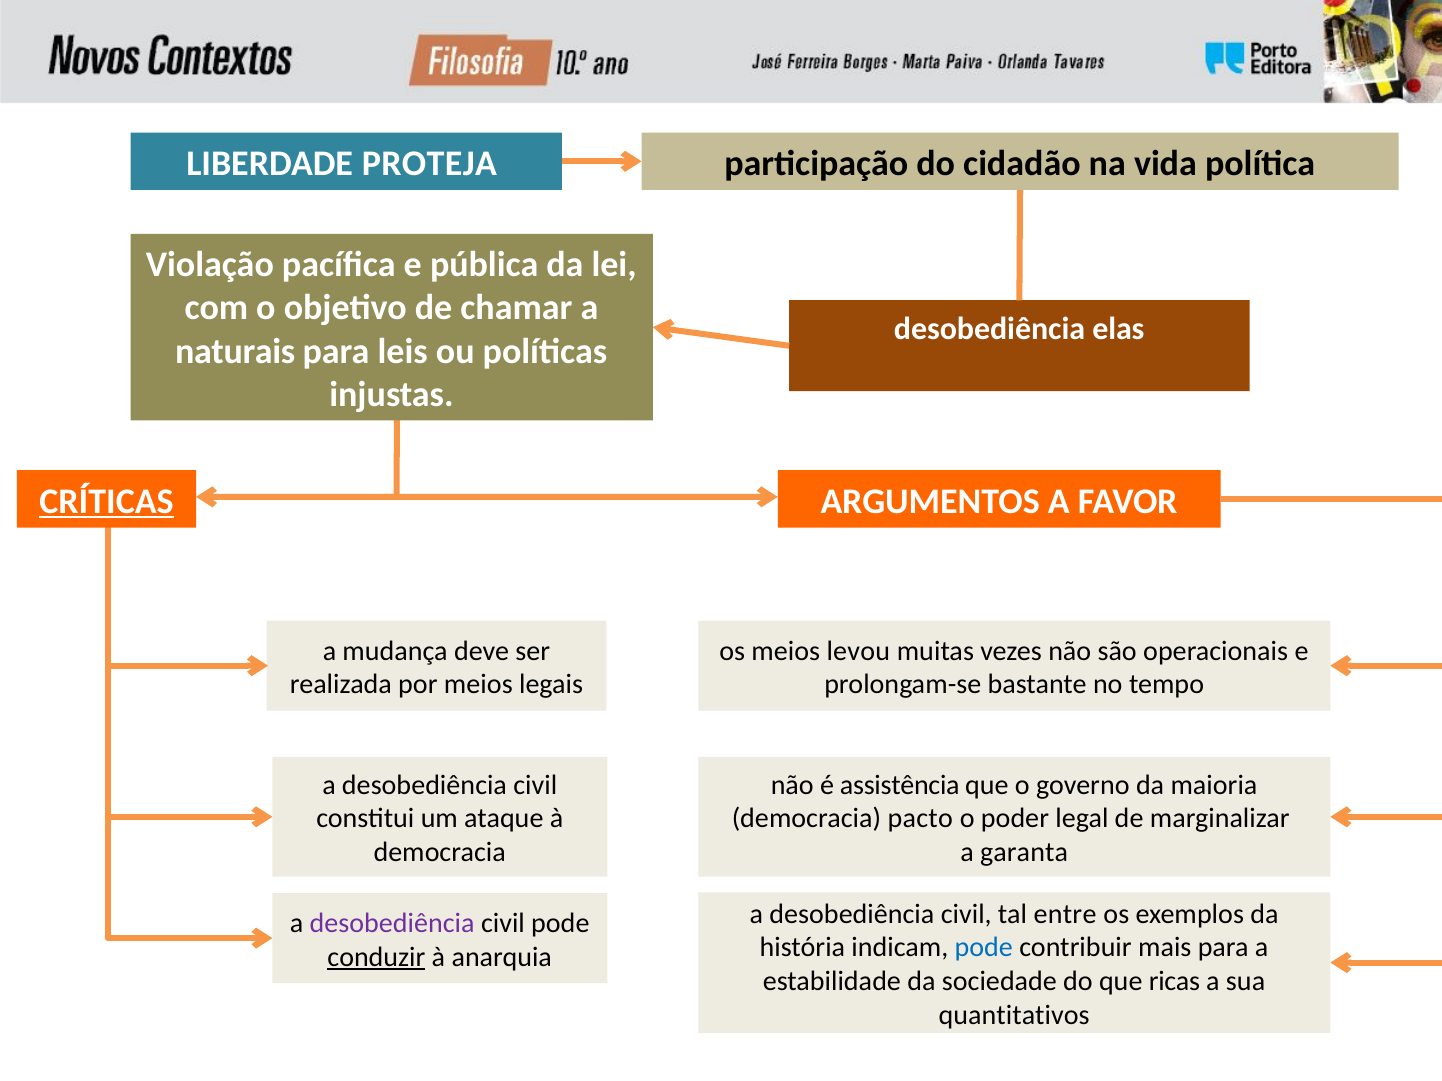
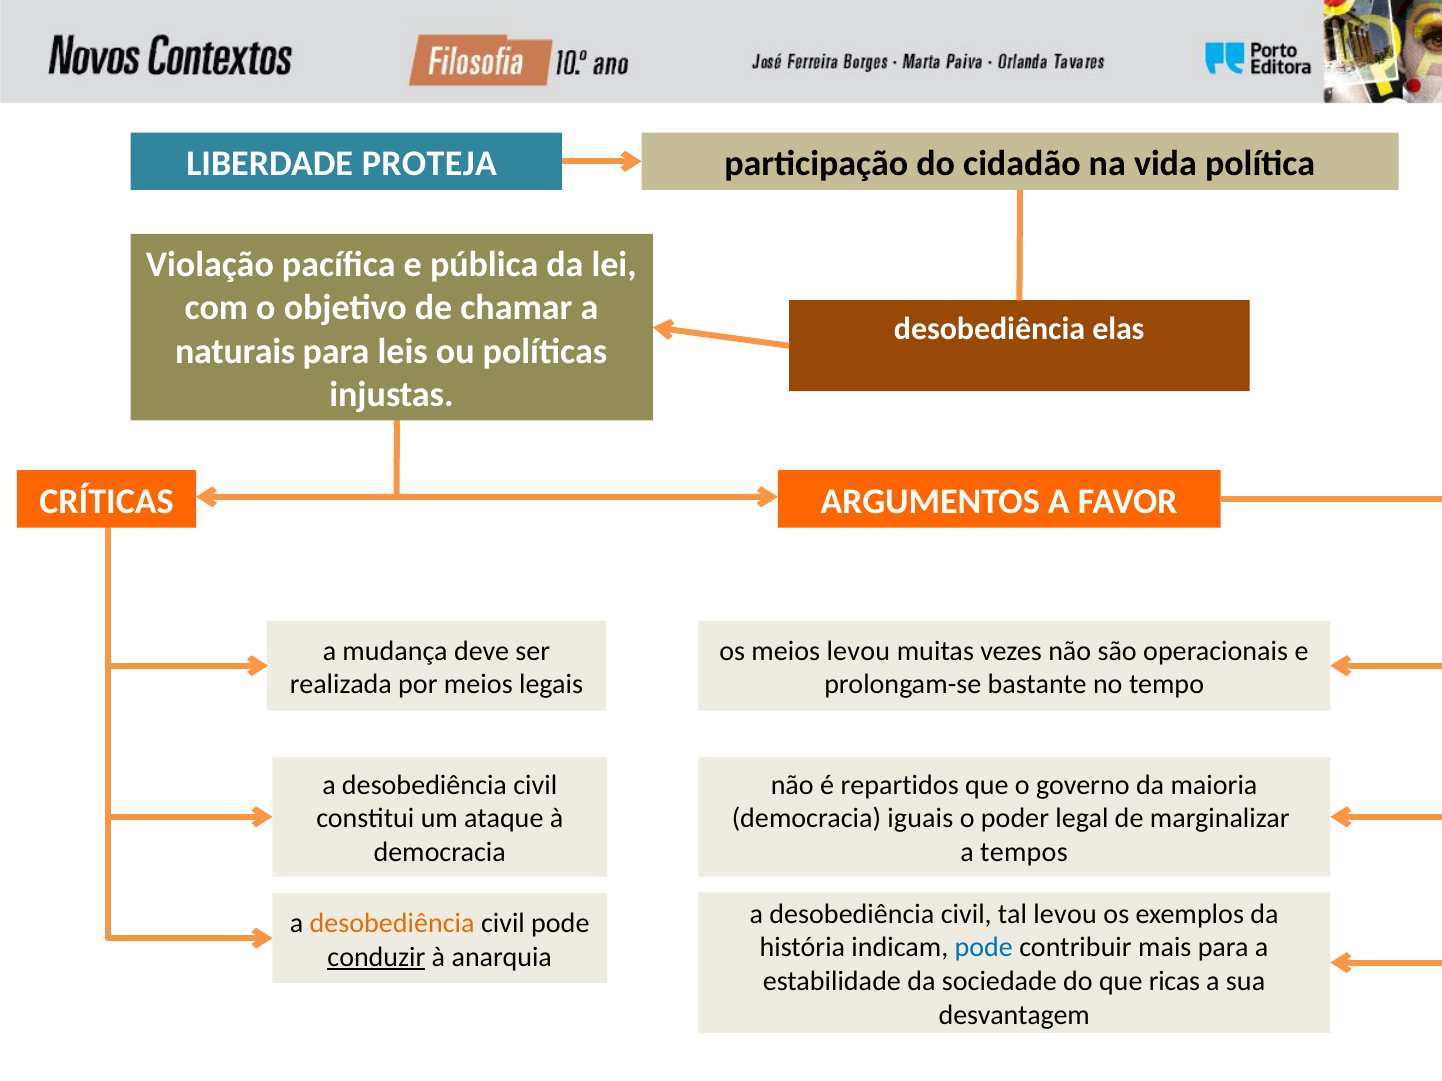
CRÍTICAS underline: present -> none
assistência: assistência -> repartidos
pacto: pacto -> iguais
garanta: garanta -> tempos
tal entre: entre -> levou
desobediência at (392, 924) colour: purple -> orange
quantitativos: quantitativos -> desvantagem
